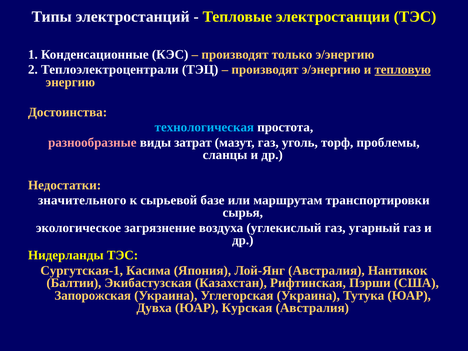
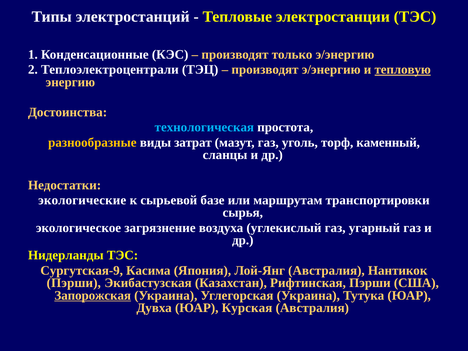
разнообразные colour: pink -> yellow
проблемы: проблемы -> каменный
значительного: значительного -> экологические
Сургутская-1: Сургутская-1 -> Сургутская-9
Балтии at (74, 283): Балтии -> Пэрши
Запорожская underline: none -> present
